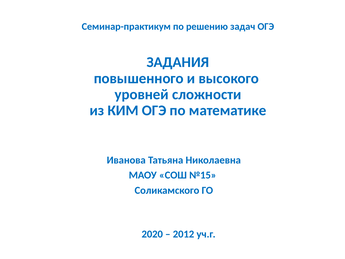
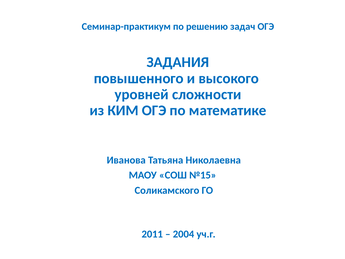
2020: 2020 -> 2011
2012: 2012 -> 2004
